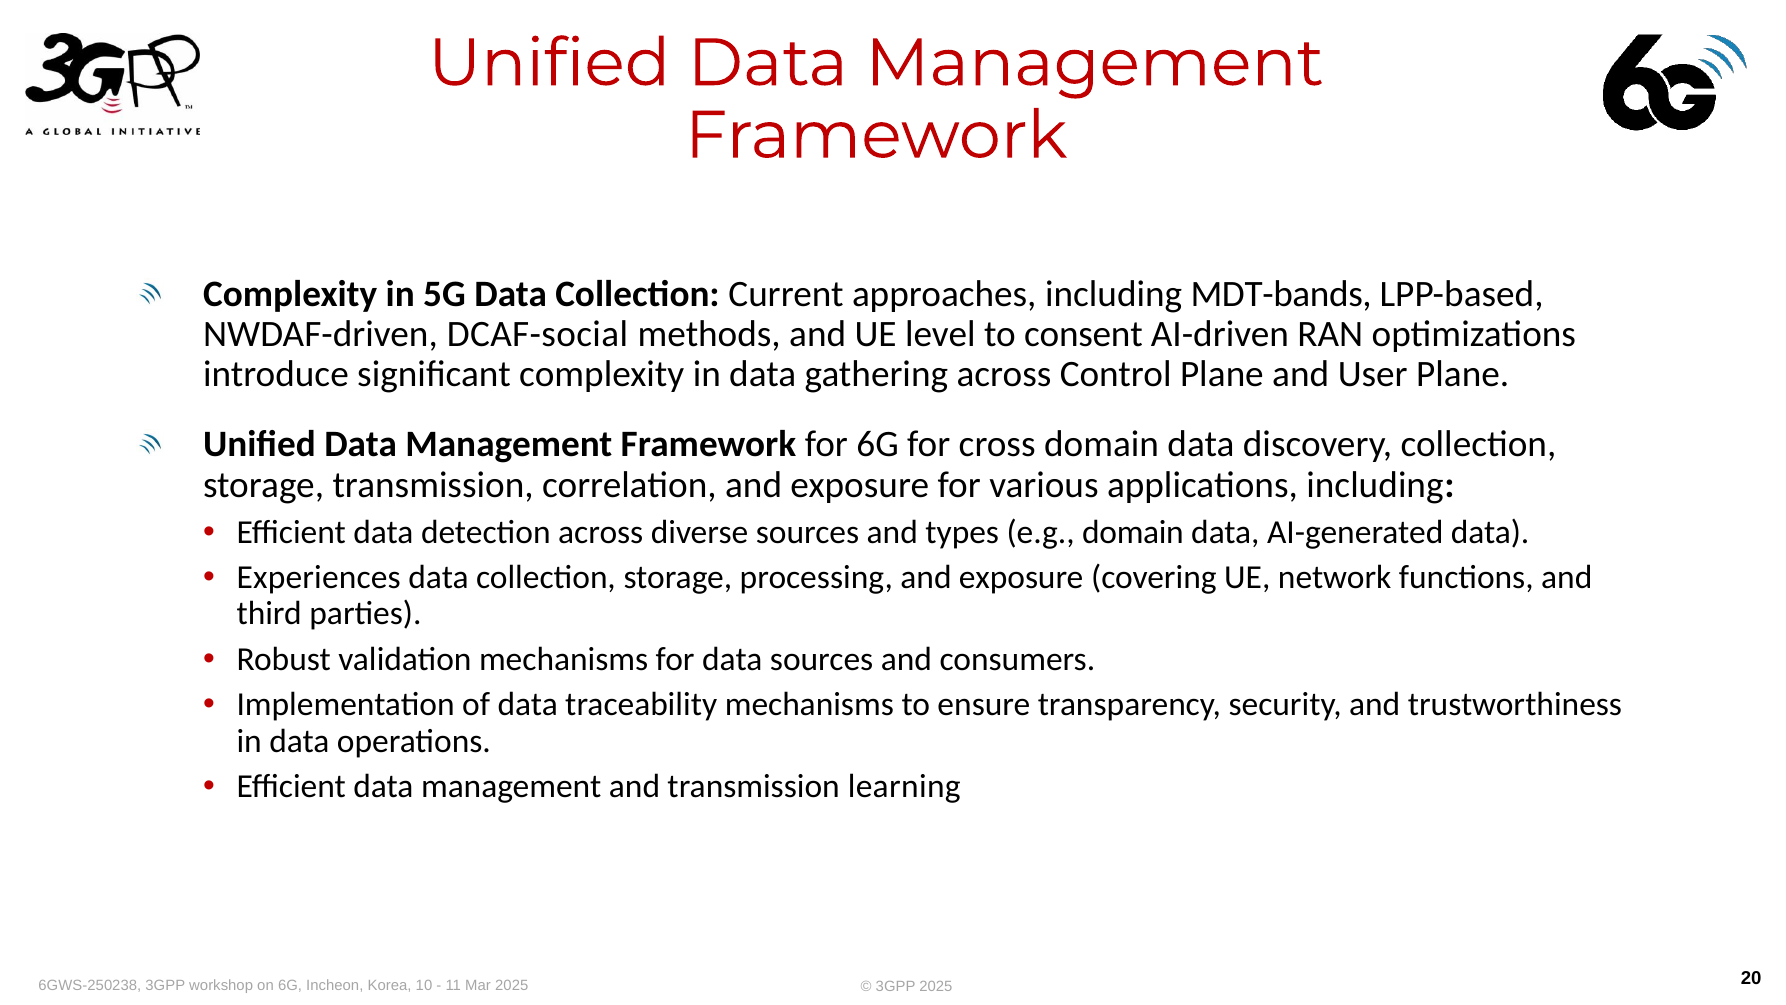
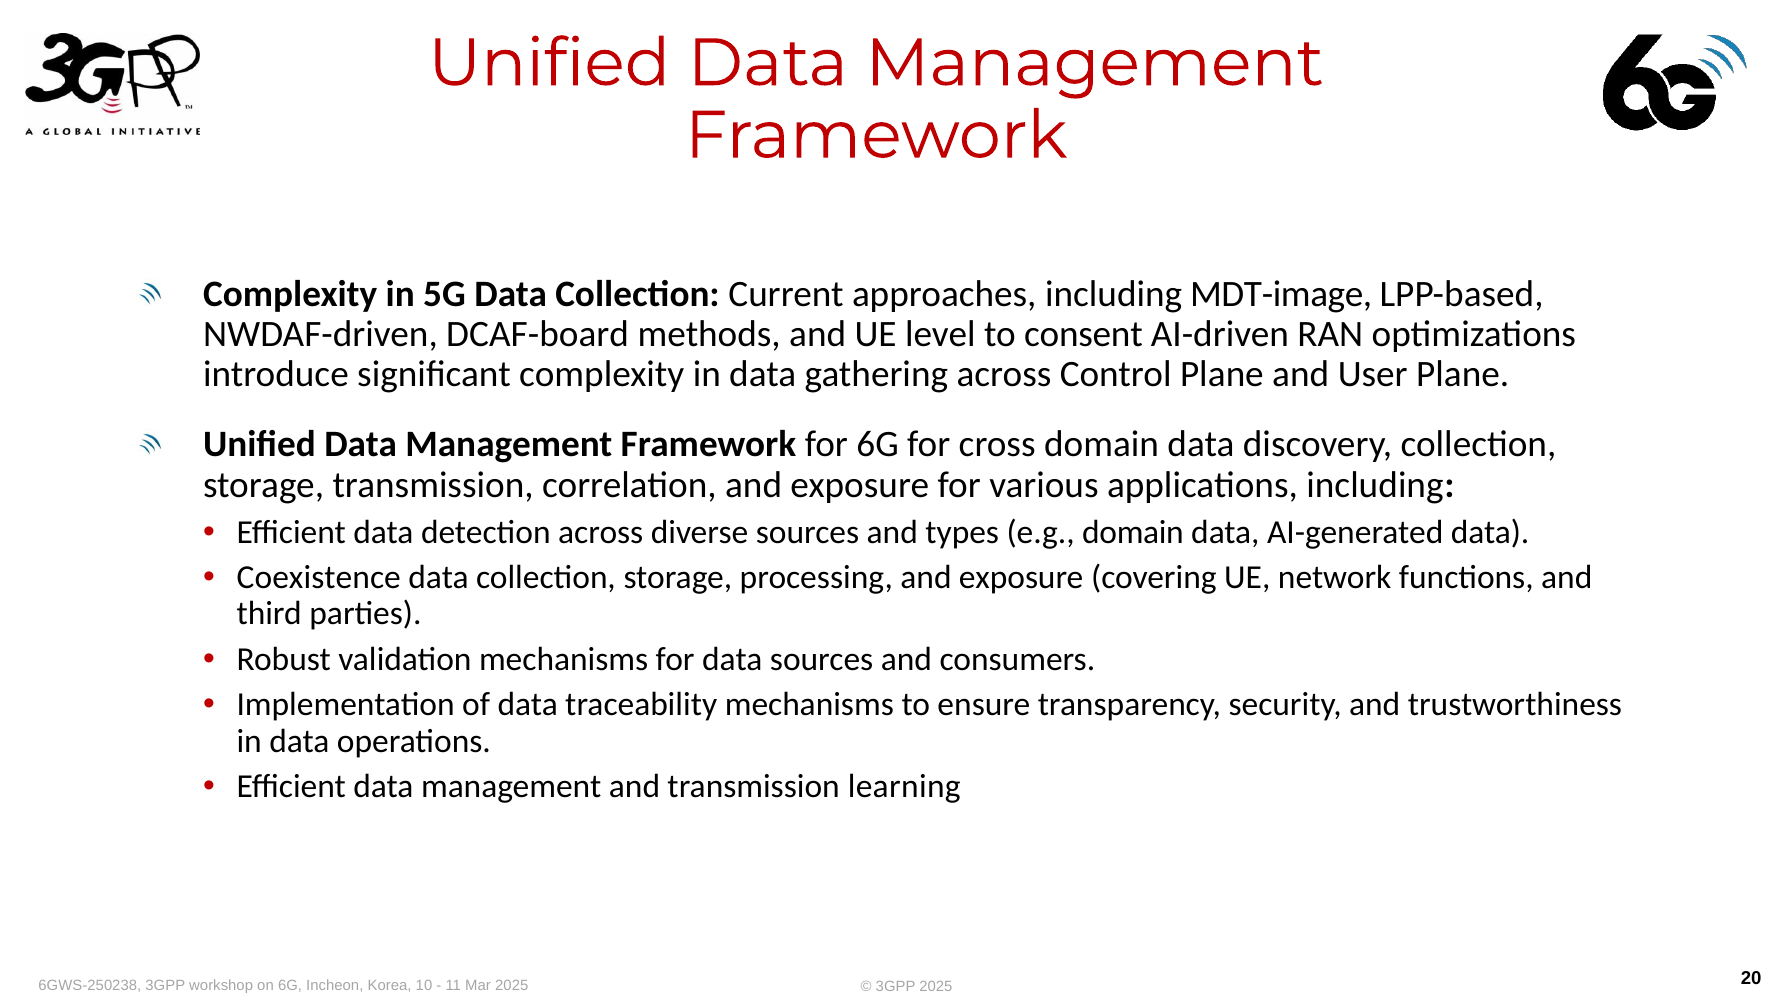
MDT-bands: MDT-bands -> MDT-image
DCAF-social: DCAF-social -> DCAF-board
Experiences: Experiences -> Coexistence
